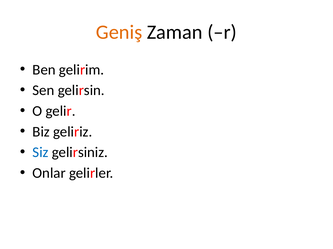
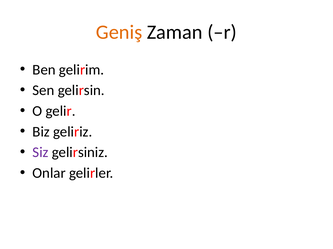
Siz colour: blue -> purple
